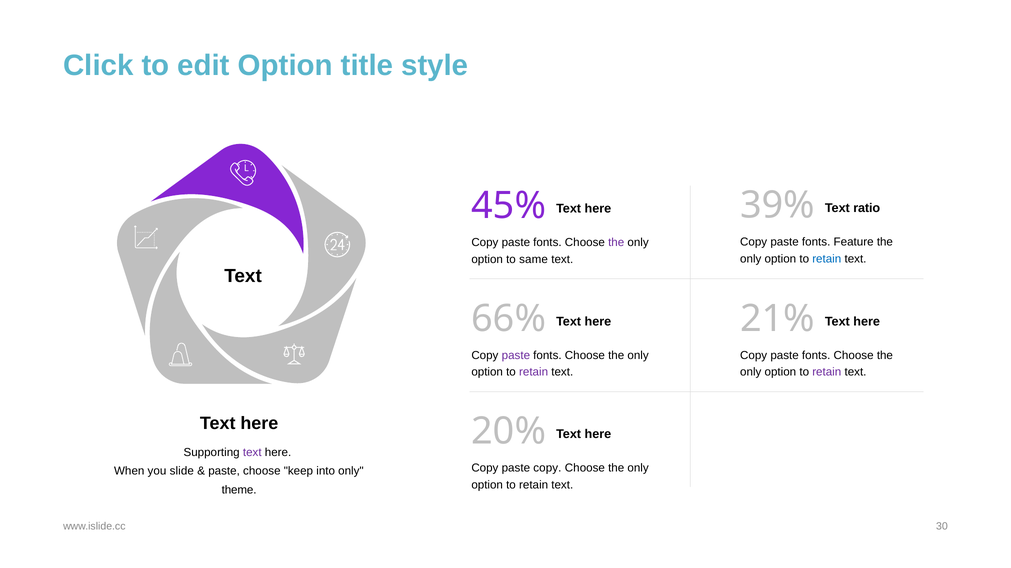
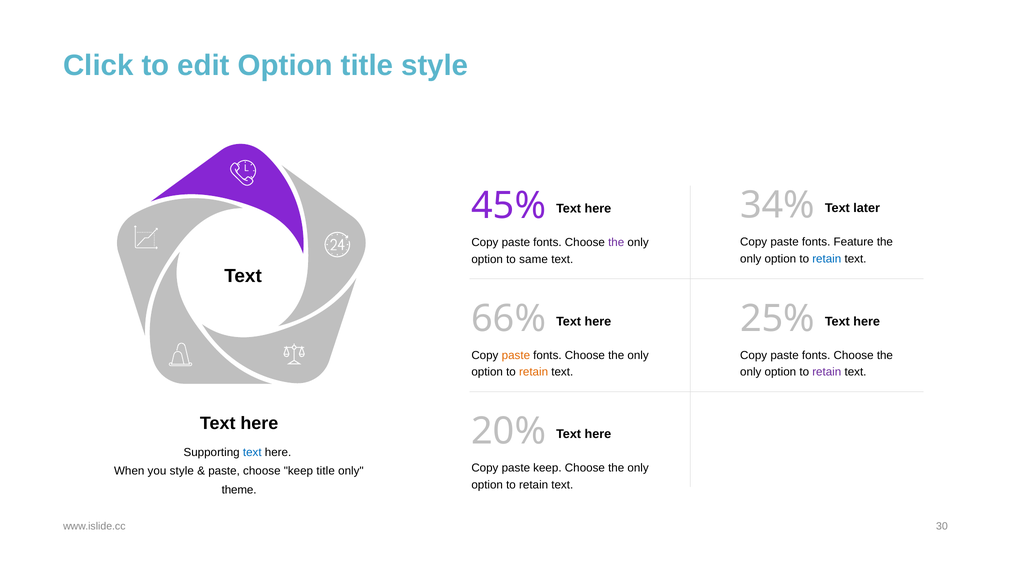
39%: 39% -> 34%
ratio: ratio -> later
21%: 21% -> 25%
paste at (516, 356) colour: purple -> orange
retain at (534, 372) colour: purple -> orange
text at (252, 453) colour: purple -> blue
paste copy: copy -> keep
you slide: slide -> style
keep into: into -> title
